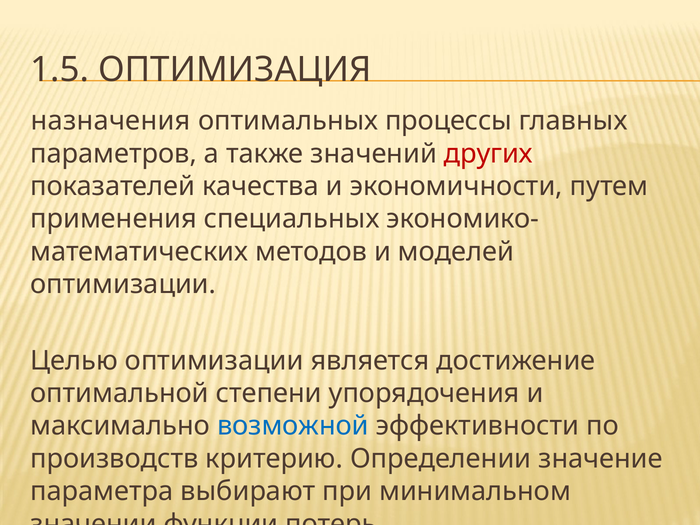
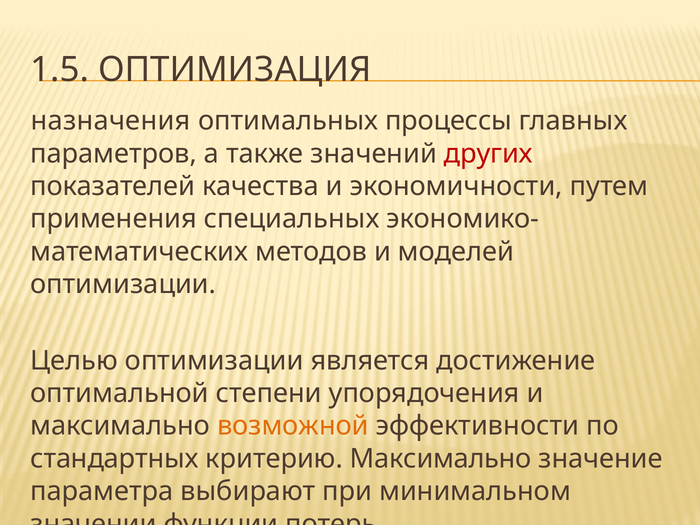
возможной colour: blue -> orange
производств: производств -> стандартных
критерию Определении: Определении -> Максимально
